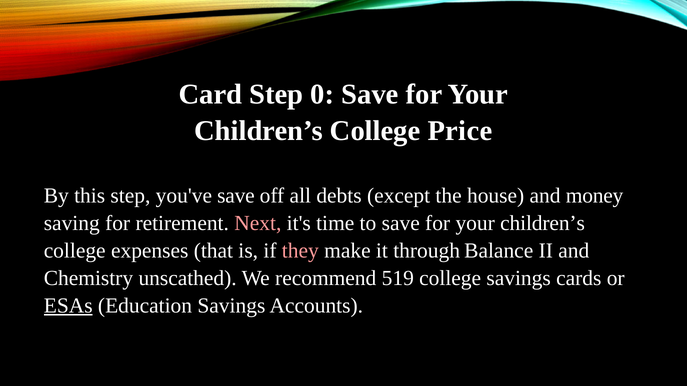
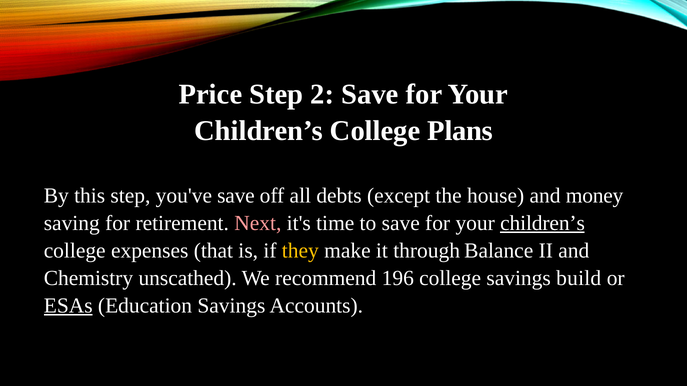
Card: Card -> Price
0: 0 -> 2
Price: Price -> Plans
children’s at (543, 223) underline: none -> present
they colour: pink -> yellow
519: 519 -> 196
cards: cards -> build
